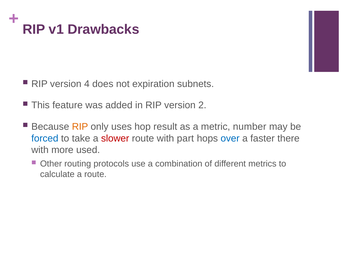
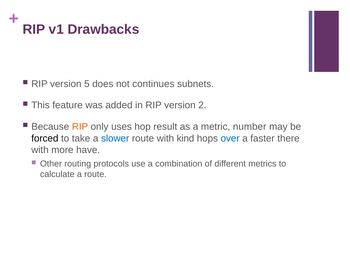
4: 4 -> 5
expiration: expiration -> continues
forced colour: blue -> black
slower colour: red -> blue
part: part -> kind
used: used -> have
